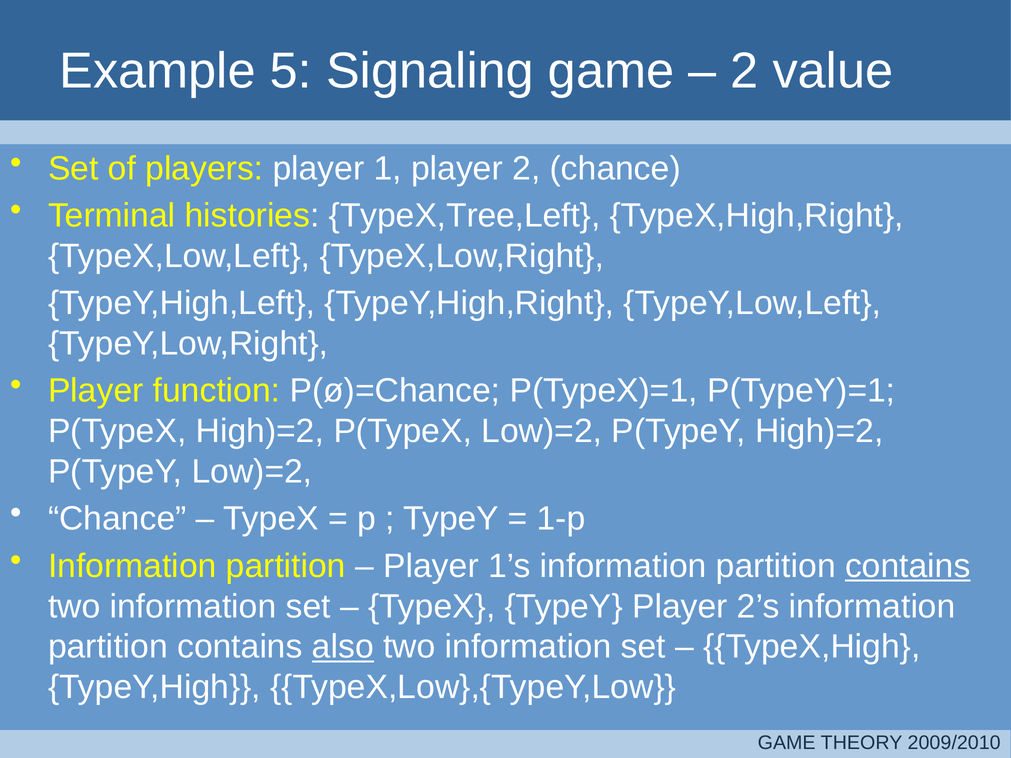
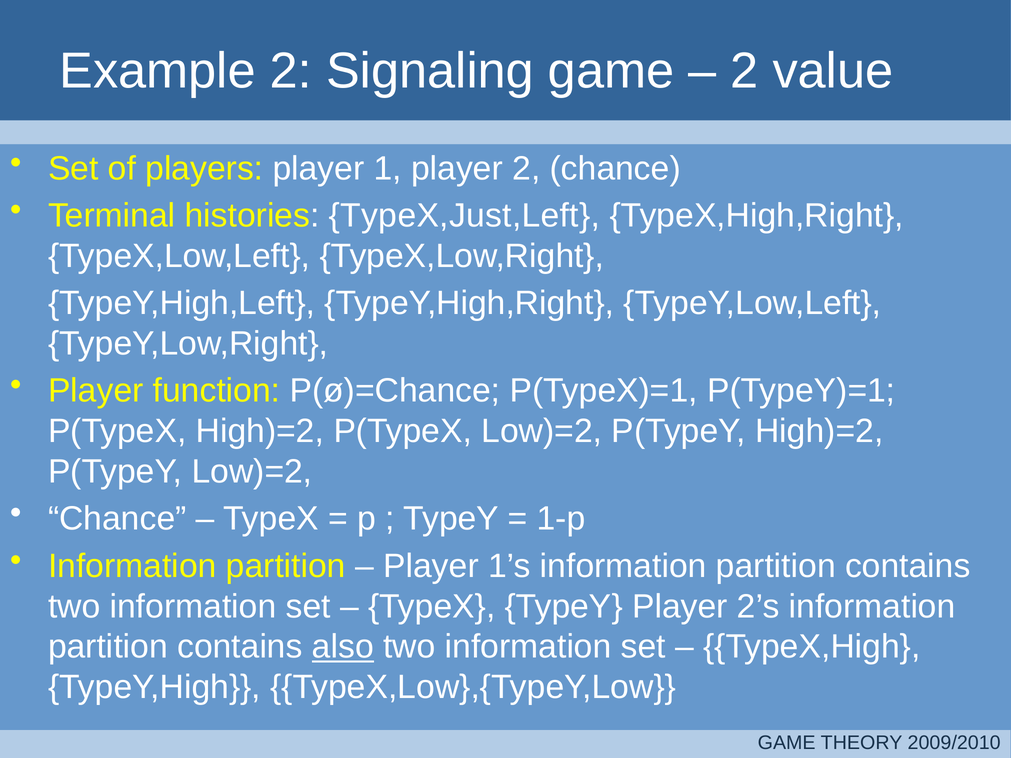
Example 5: 5 -> 2
TypeX,Tree,Left: TypeX,Tree,Left -> TypeX,Just,Left
contains at (908, 566) underline: present -> none
